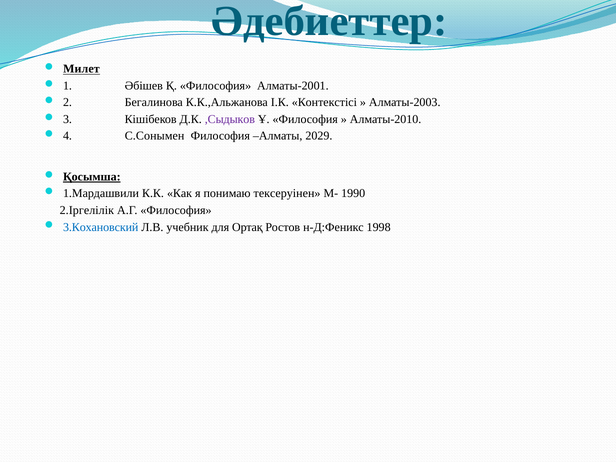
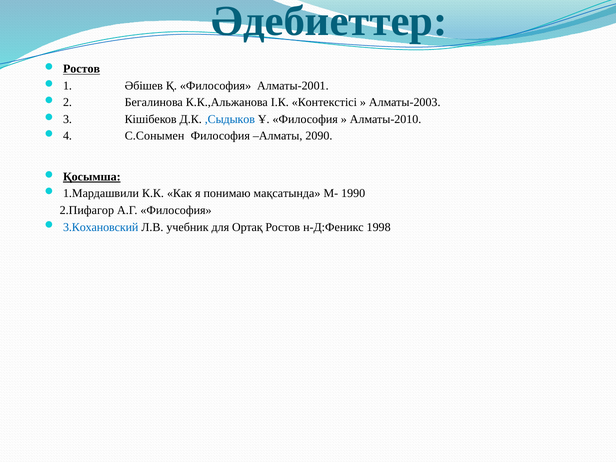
Милет at (81, 69): Милет -> Ростов
,Сыдыков colour: purple -> blue
2029: 2029 -> 2090
тексеруінен: тексеруінен -> мақсатында
2.Іргелілік: 2.Іргелілік -> 2.Пифагор
